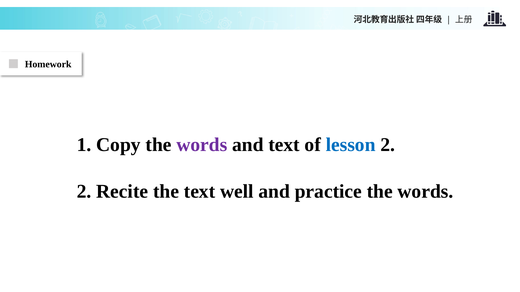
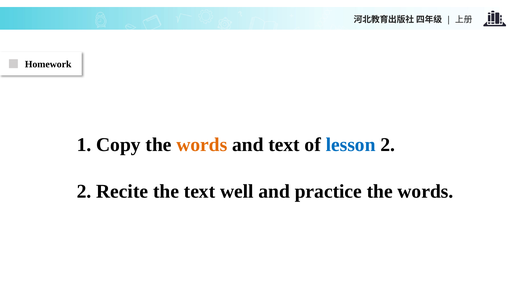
words at (202, 145) colour: purple -> orange
